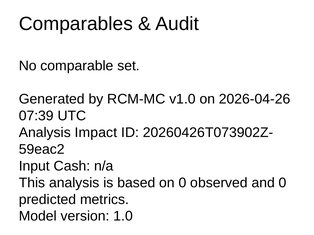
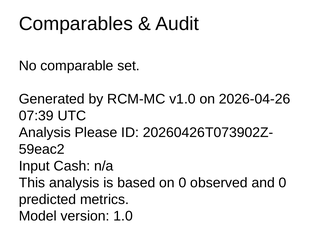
Impact: Impact -> Please
